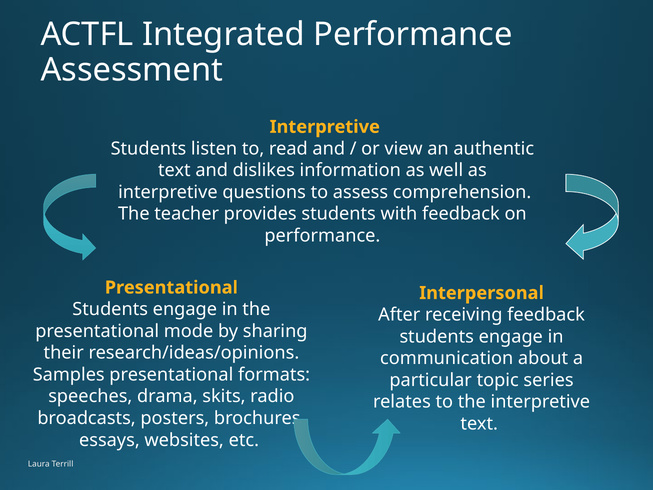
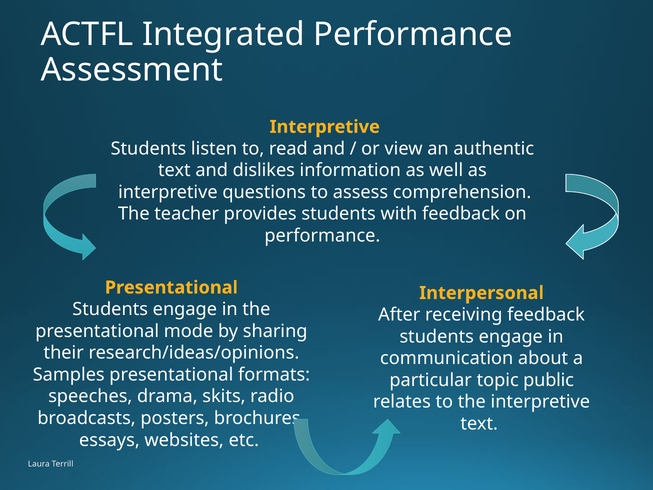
series: series -> public
